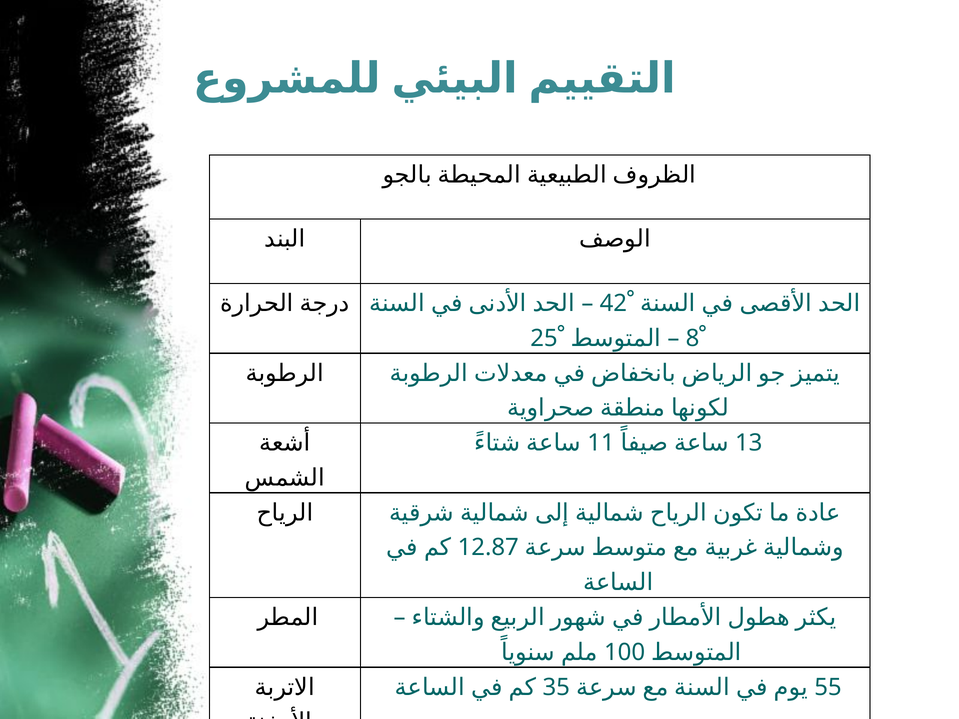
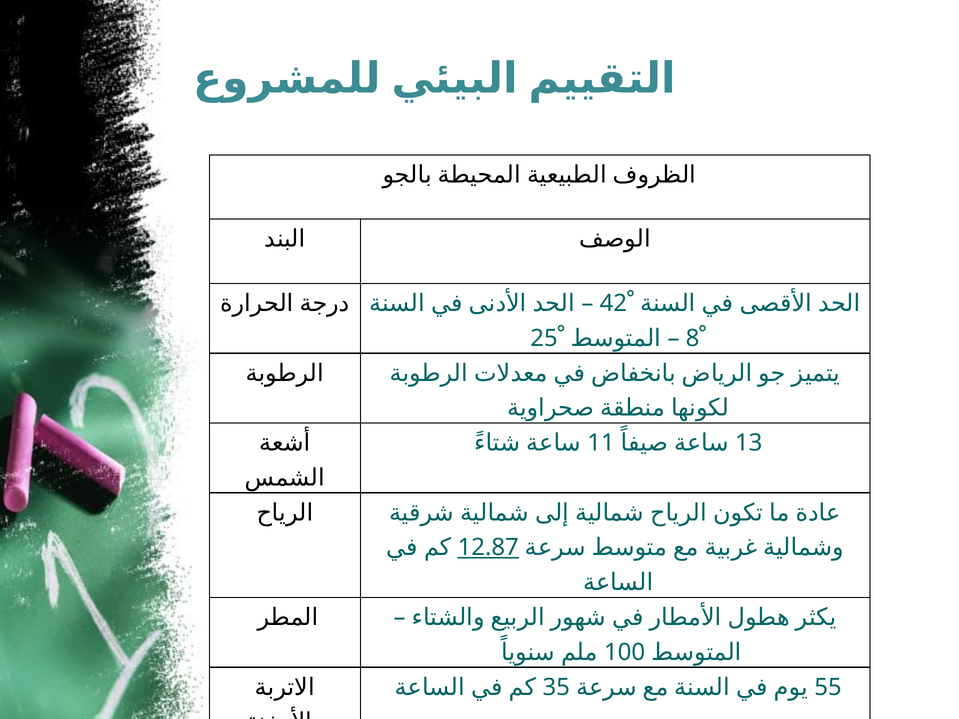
12.87 underline: none -> present
